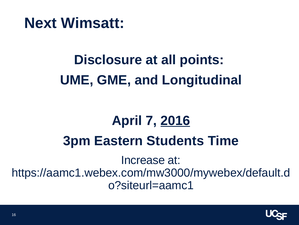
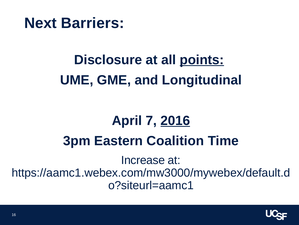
Wimsatt: Wimsatt -> Barriers
points underline: none -> present
Students: Students -> Coalition
